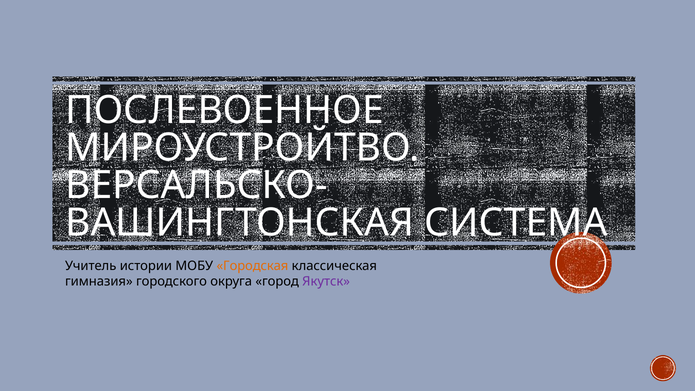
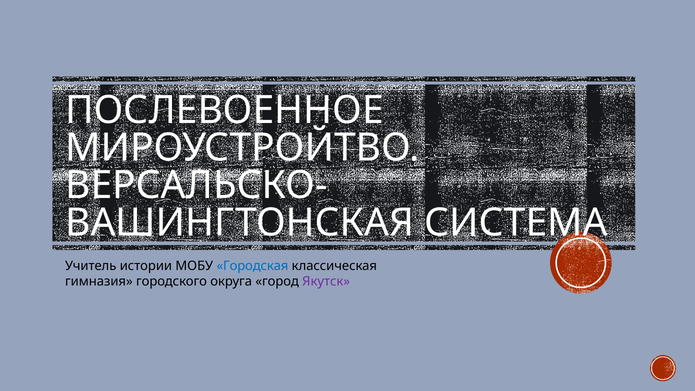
Городская colour: orange -> blue
